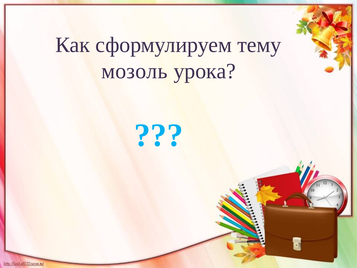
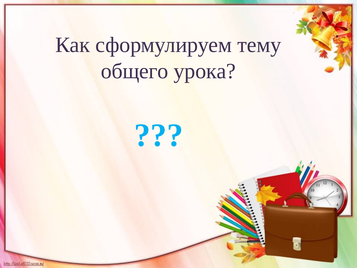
мозоль: мозоль -> общего
